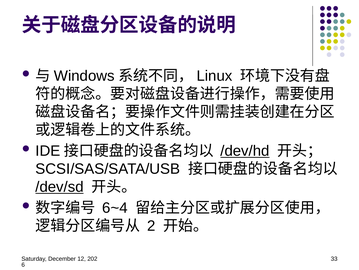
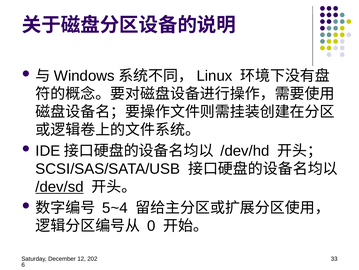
/dev/hd underline: present -> none
6~4: 6~4 -> 5~4
2: 2 -> 0
